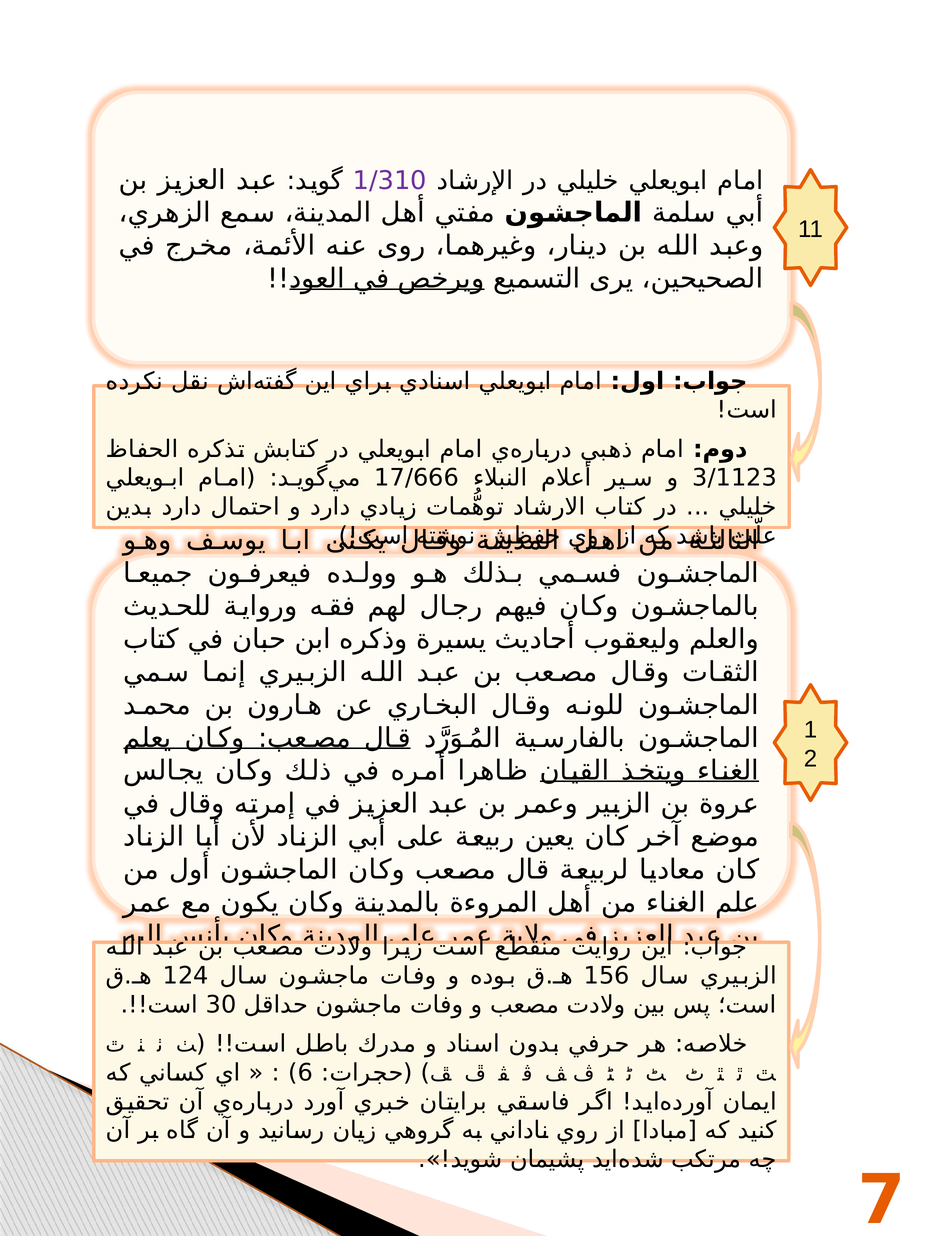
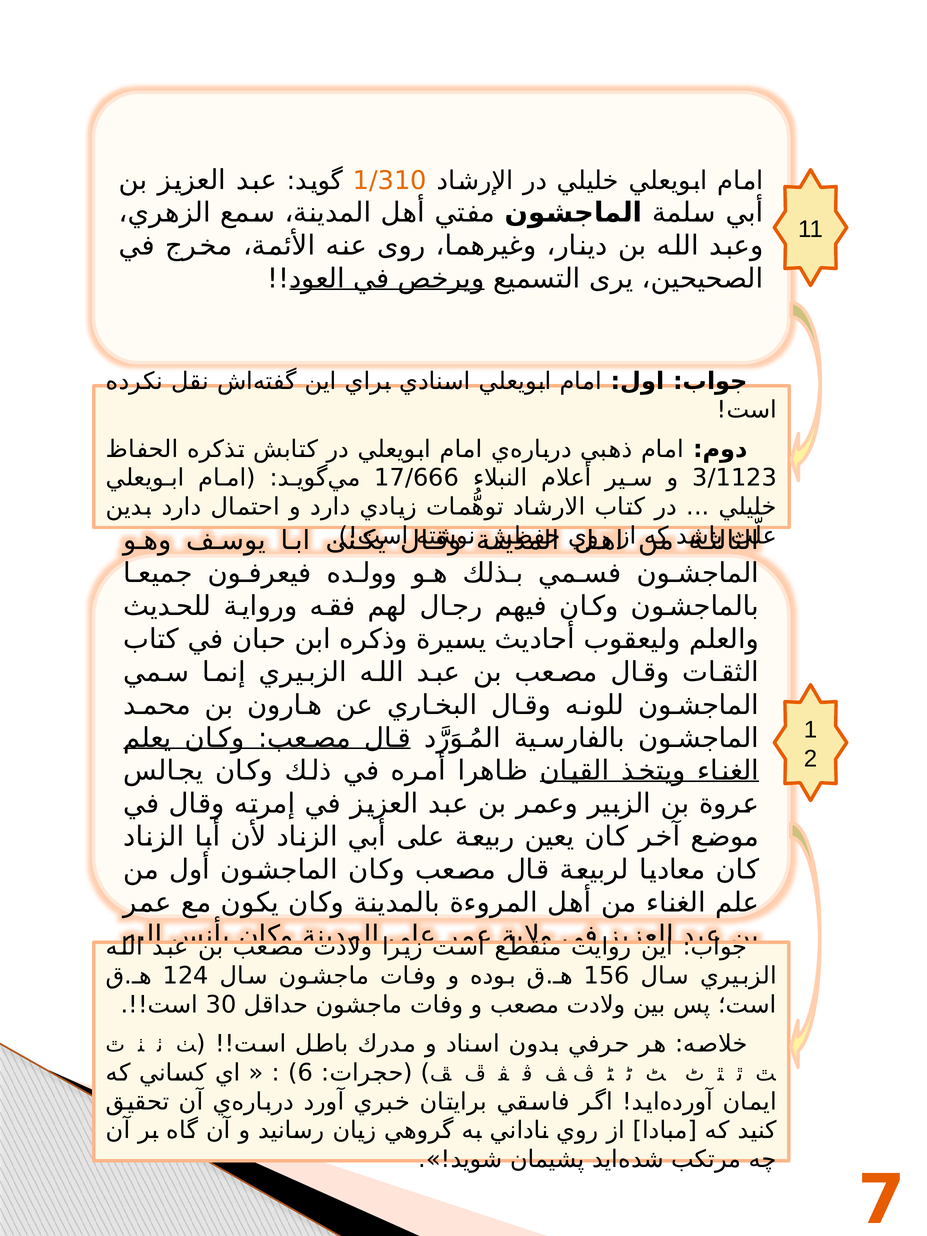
1/310 colour: purple -> orange
